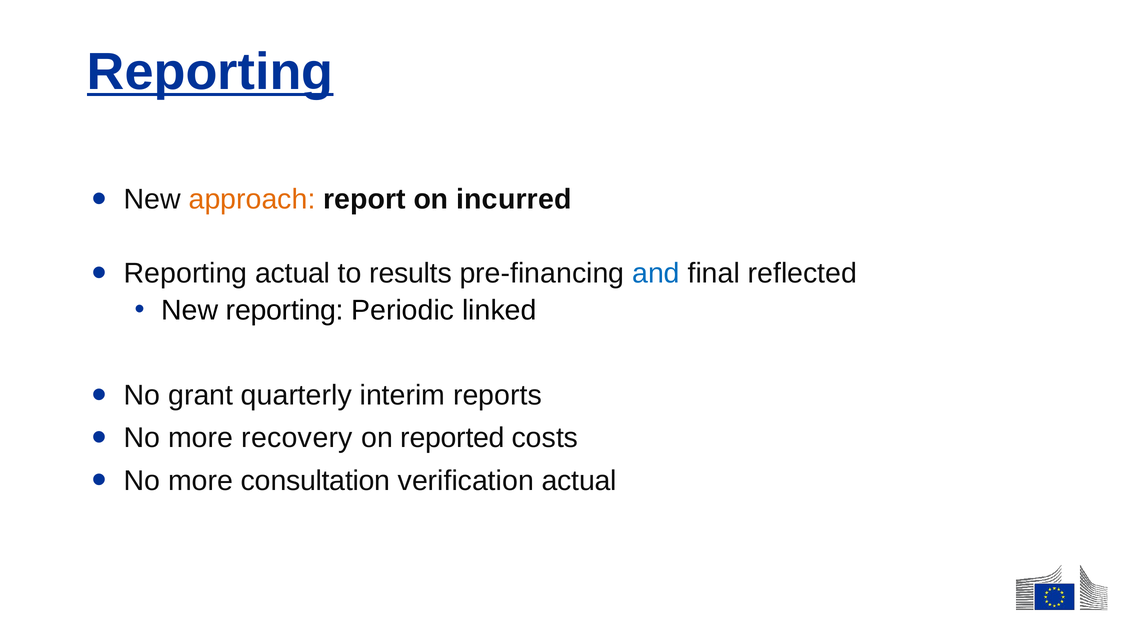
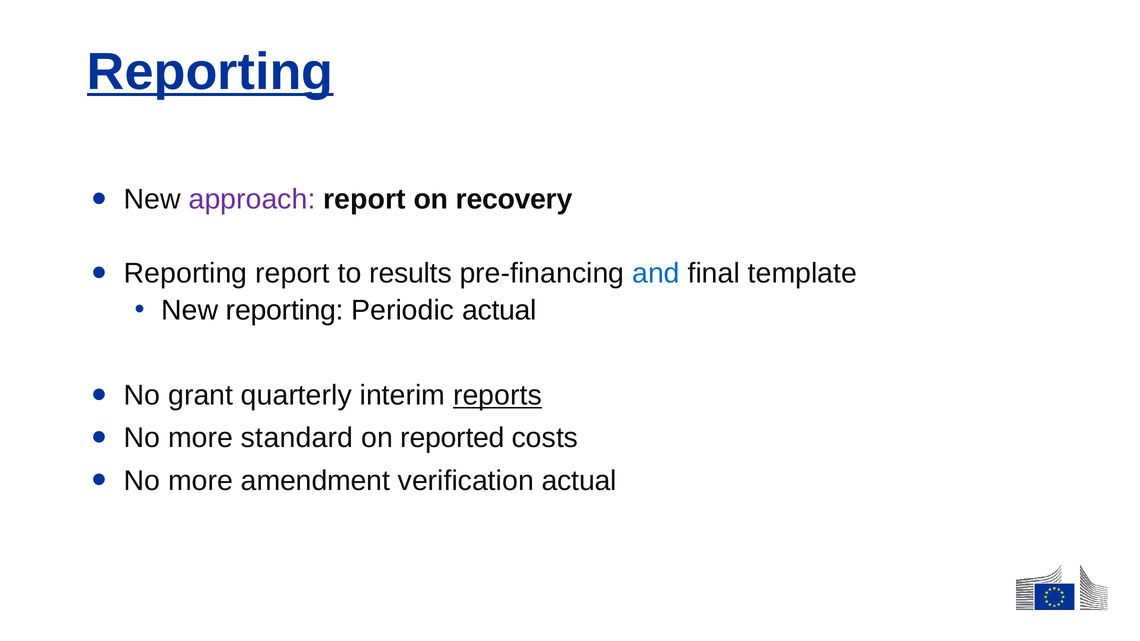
approach colour: orange -> purple
incurred: incurred -> recovery
Reporting actual: actual -> report
reflected: reflected -> template
Periodic linked: linked -> actual
reports underline: none -> present
recovery: recovery -> standard
consultation: consultation -> amendment
